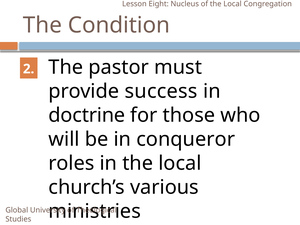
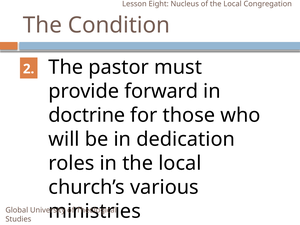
success: success -> forward
conqueror: conqueror -> dedication
